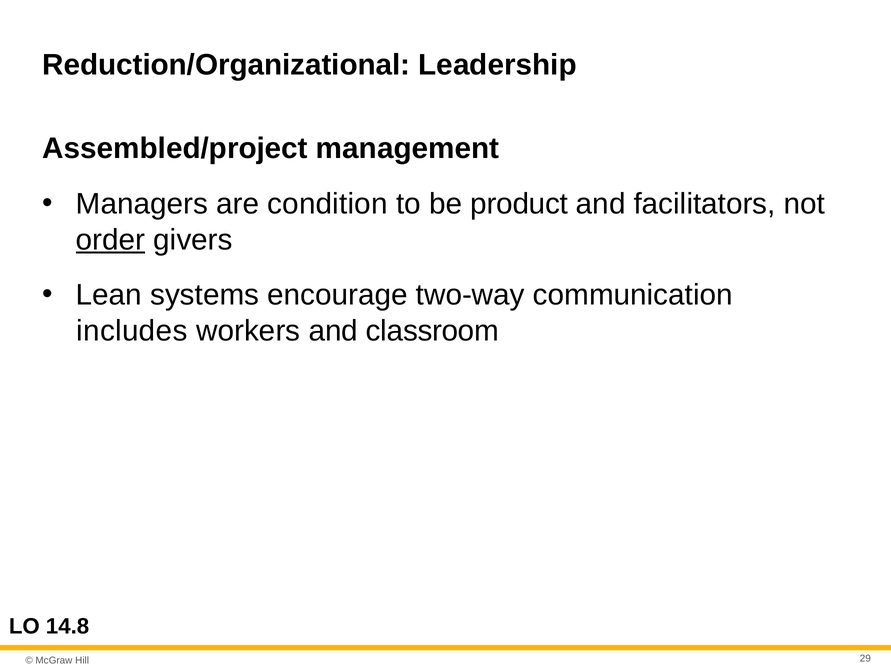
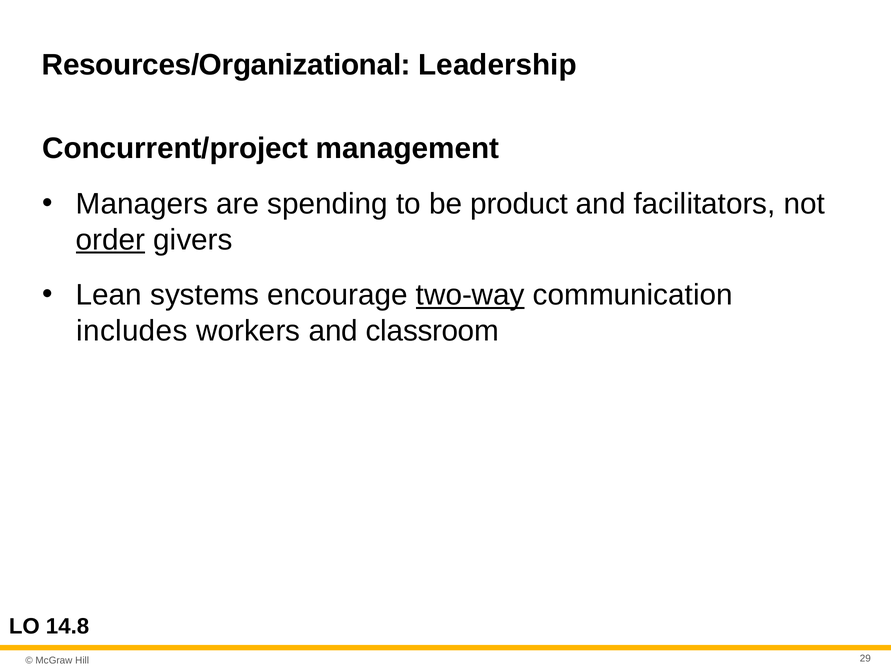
Reduction/Organizational: Reduction/Organizational -> Resources/Organizational
Assembled/project: Assembled/project -> Concurrent/project
condition: condition -> spending
two-way underline: none -> present
